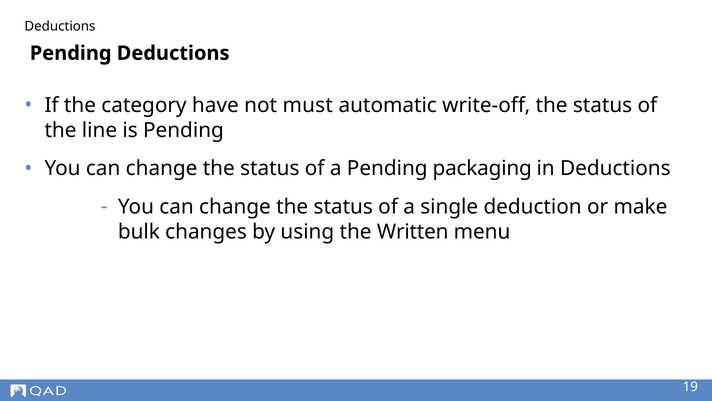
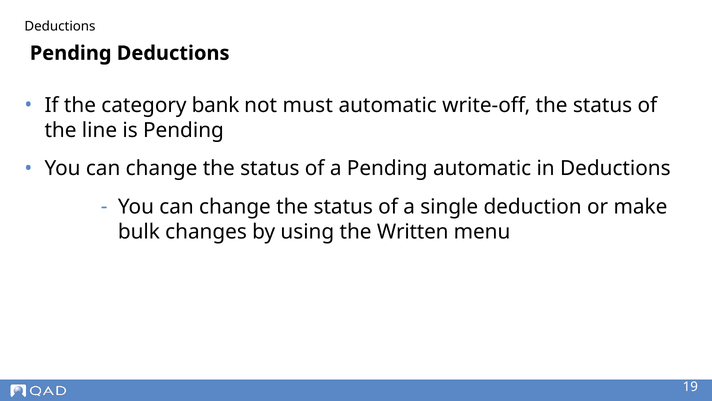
have: have -> bank
Pending packaging: packaging -> automatic
